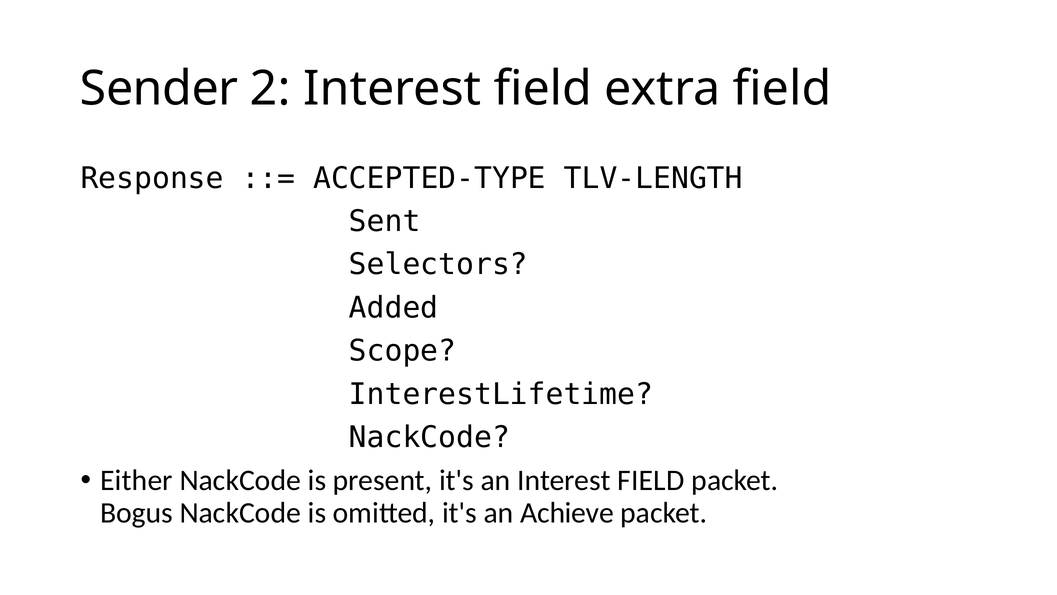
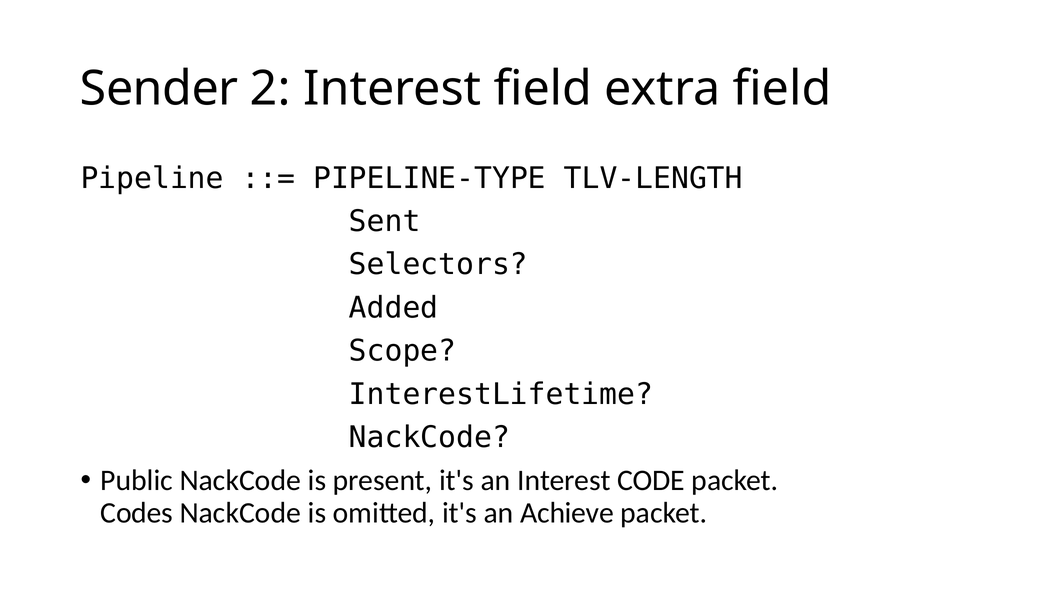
Response: Response -> Pipeline
ACCEPTED-TYPE: ACCEPTED-TYPE -> PIPELINE-TYPE
Either: Either -> Public
an Interest FIELD: FIELD -> CODE
Bogus: Bogus -> Codes
